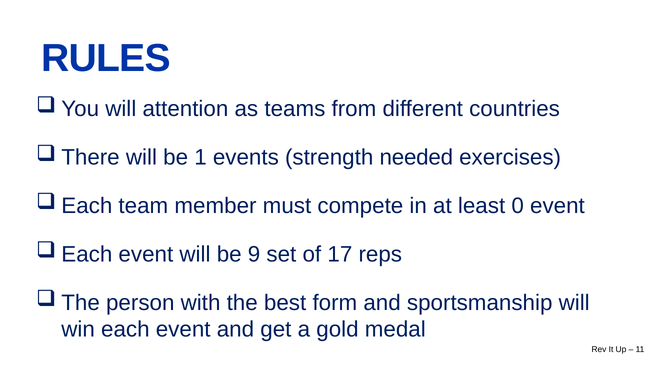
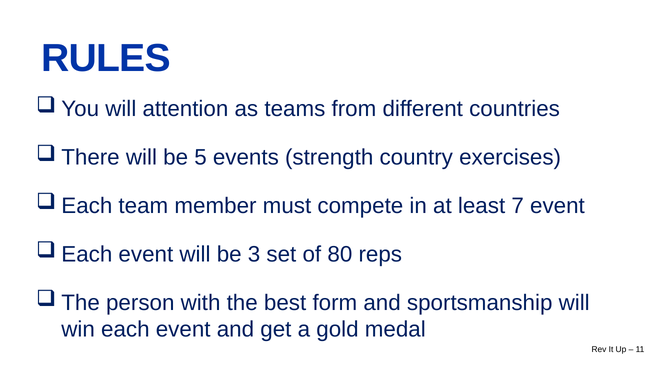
1: 1 -> 5
needed: needed -> country
0: 0 -> 7
9: 9 -> 3
17: 17 -> 80
